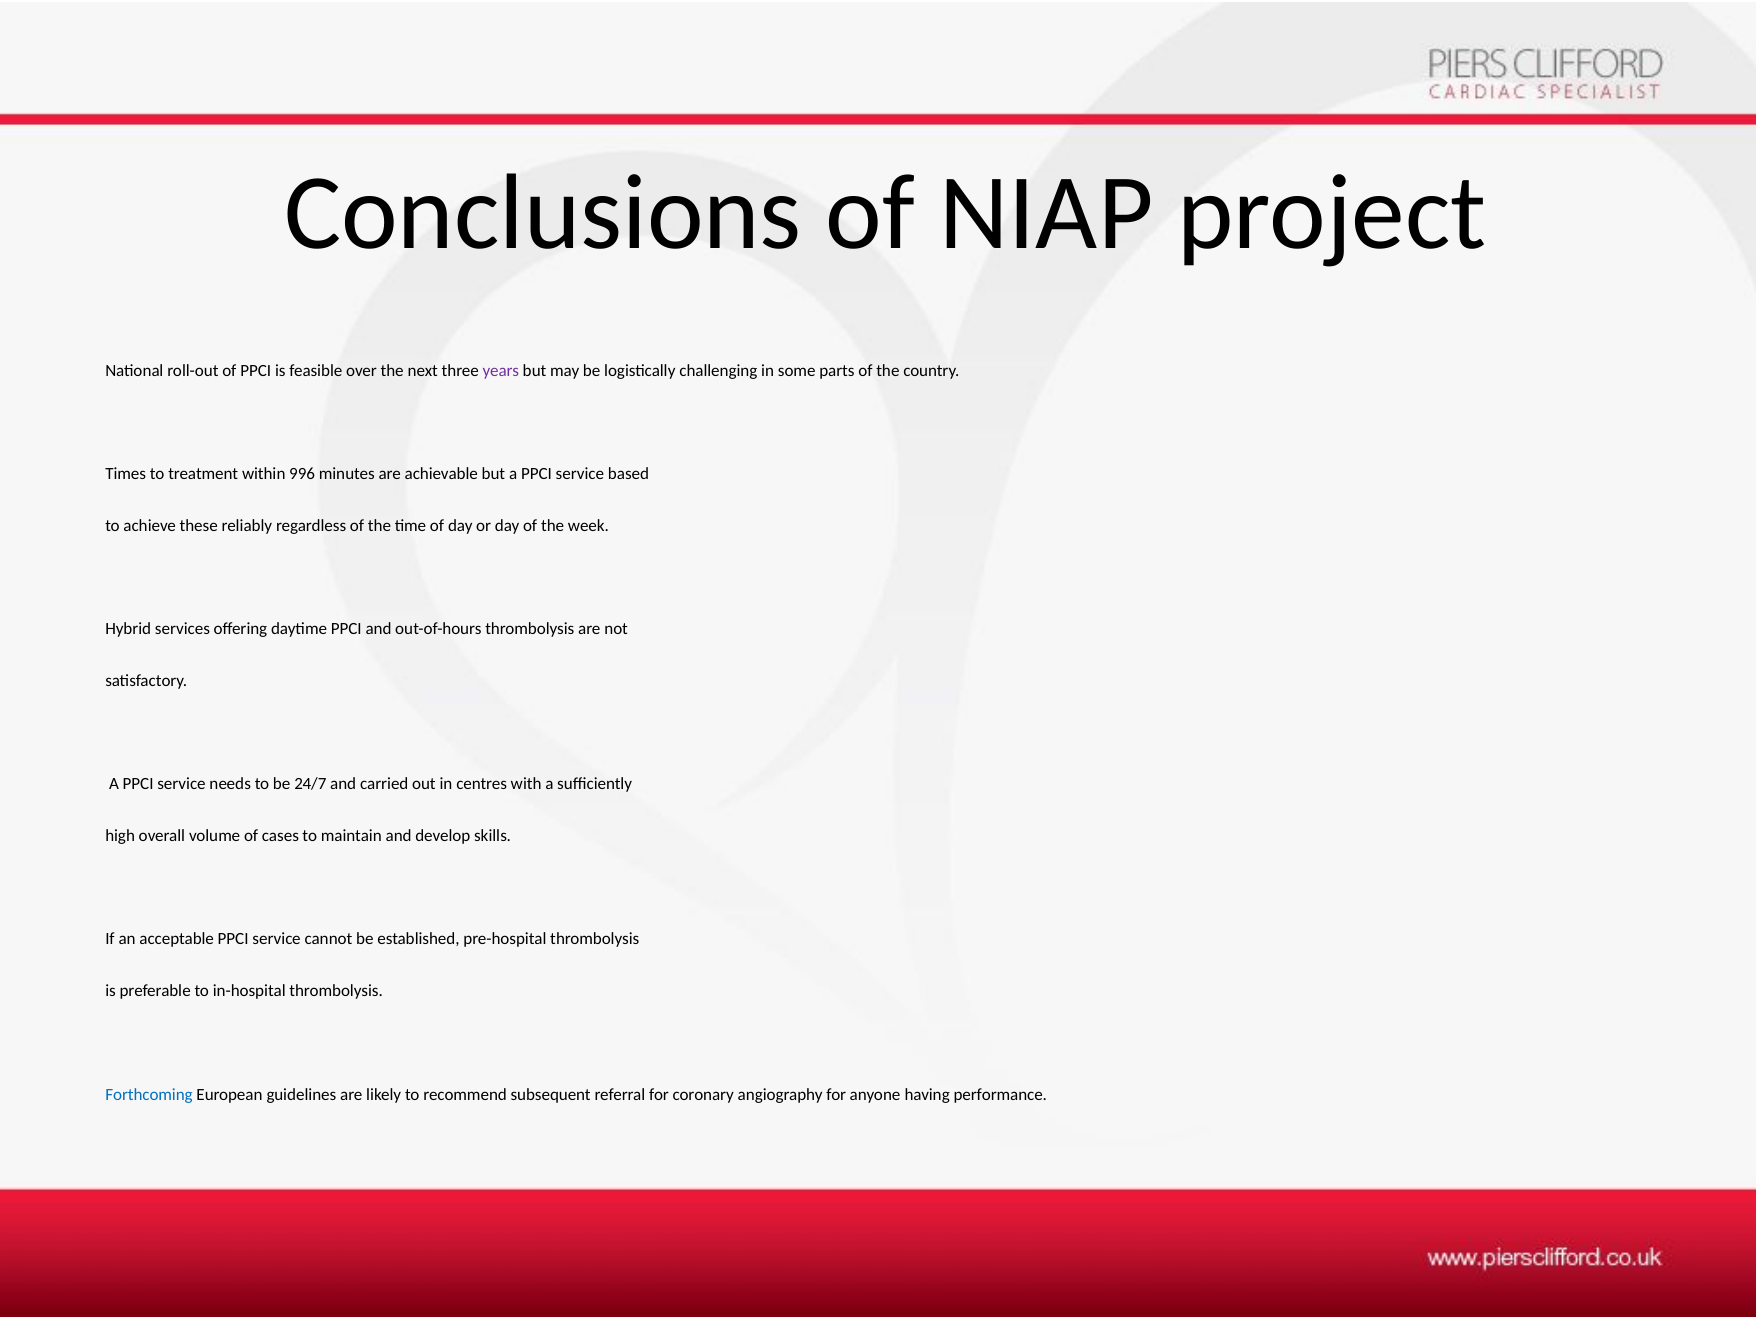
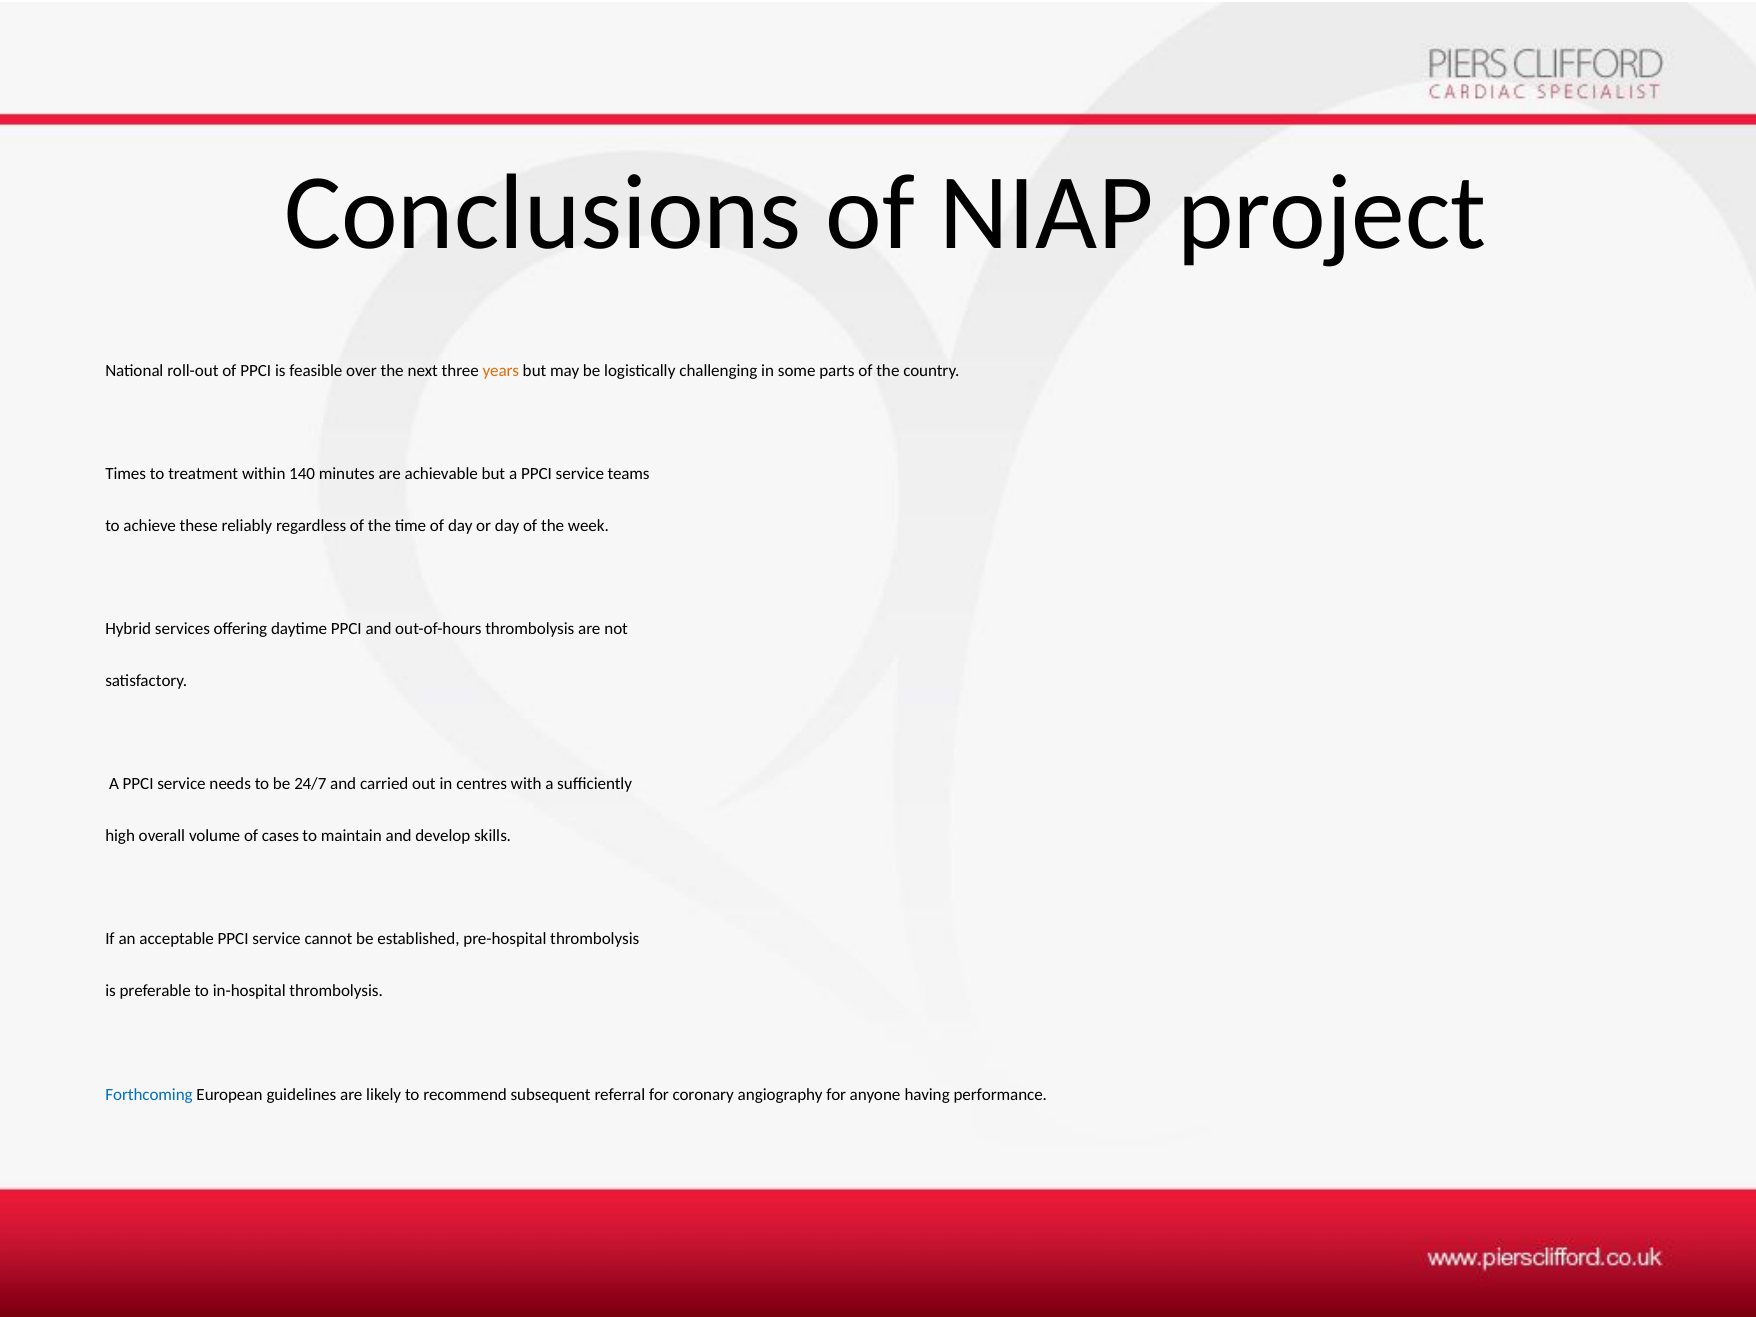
years colour: purple -> orange
996: 996 -> 140
based: based -> teams
